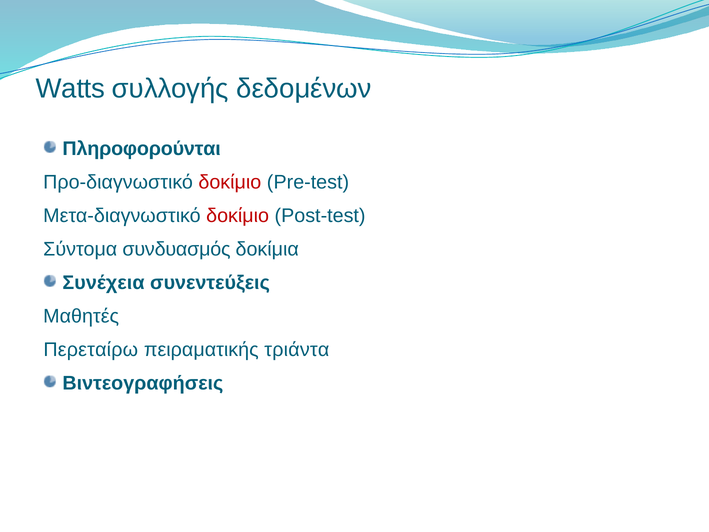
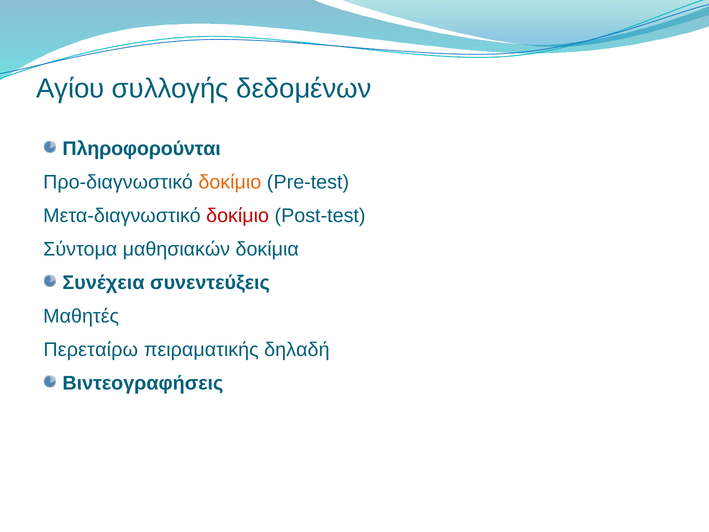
Watts: Watts -> Αγίου
δοκίμιο at (230, 182) colour: red -> orange
συνδυασμός: συνδυασμός -> μαθησιακών
τριάντα: τριάντα -> δηλαδή
